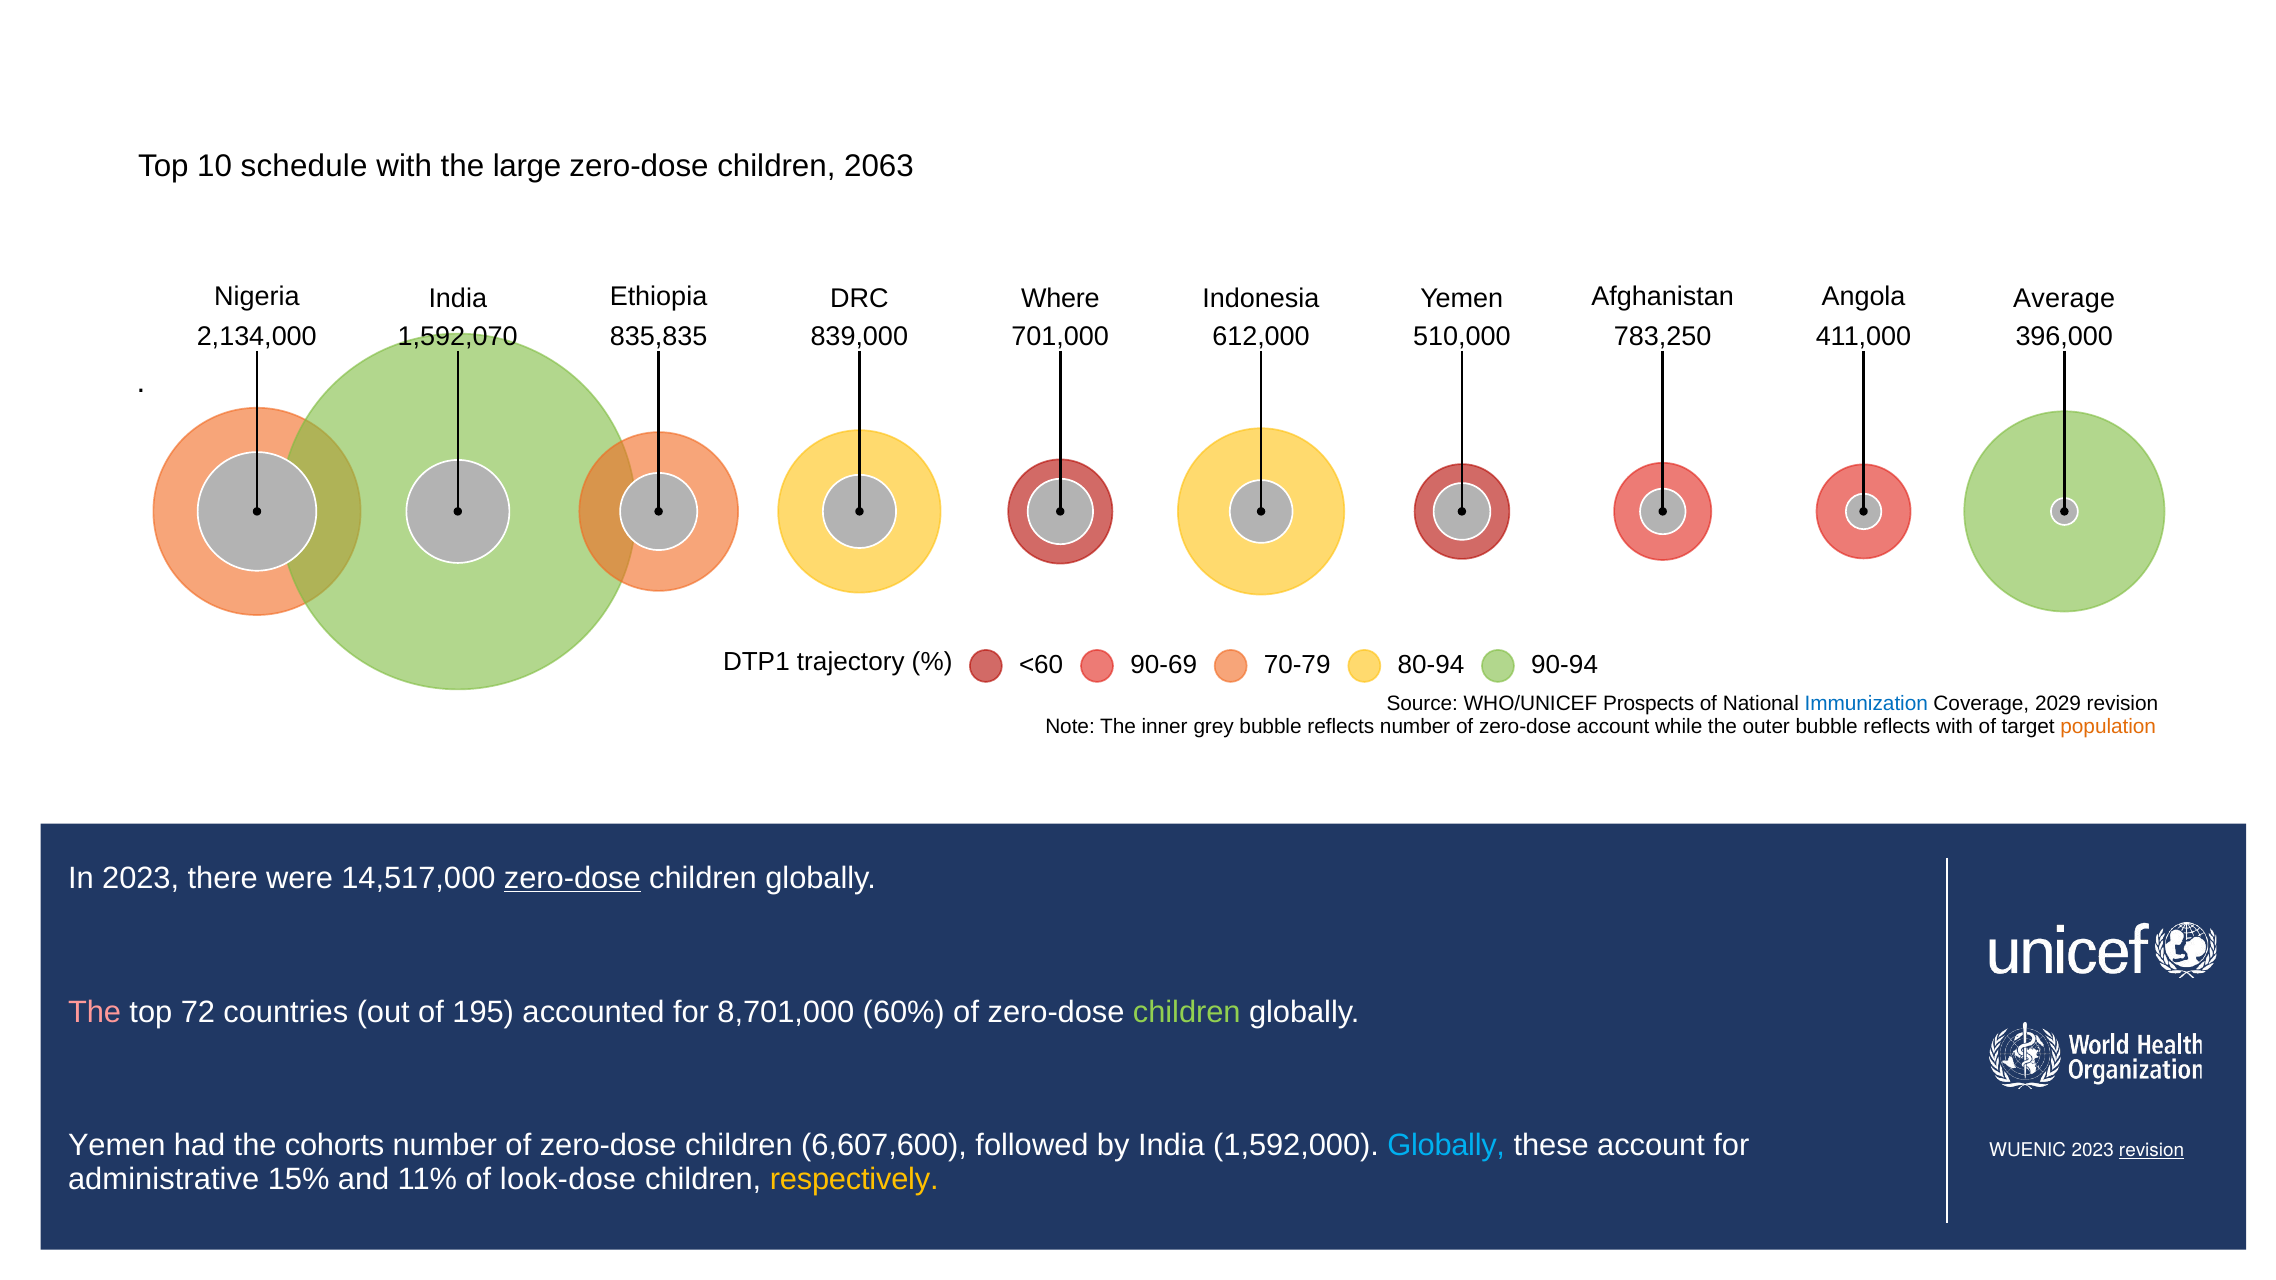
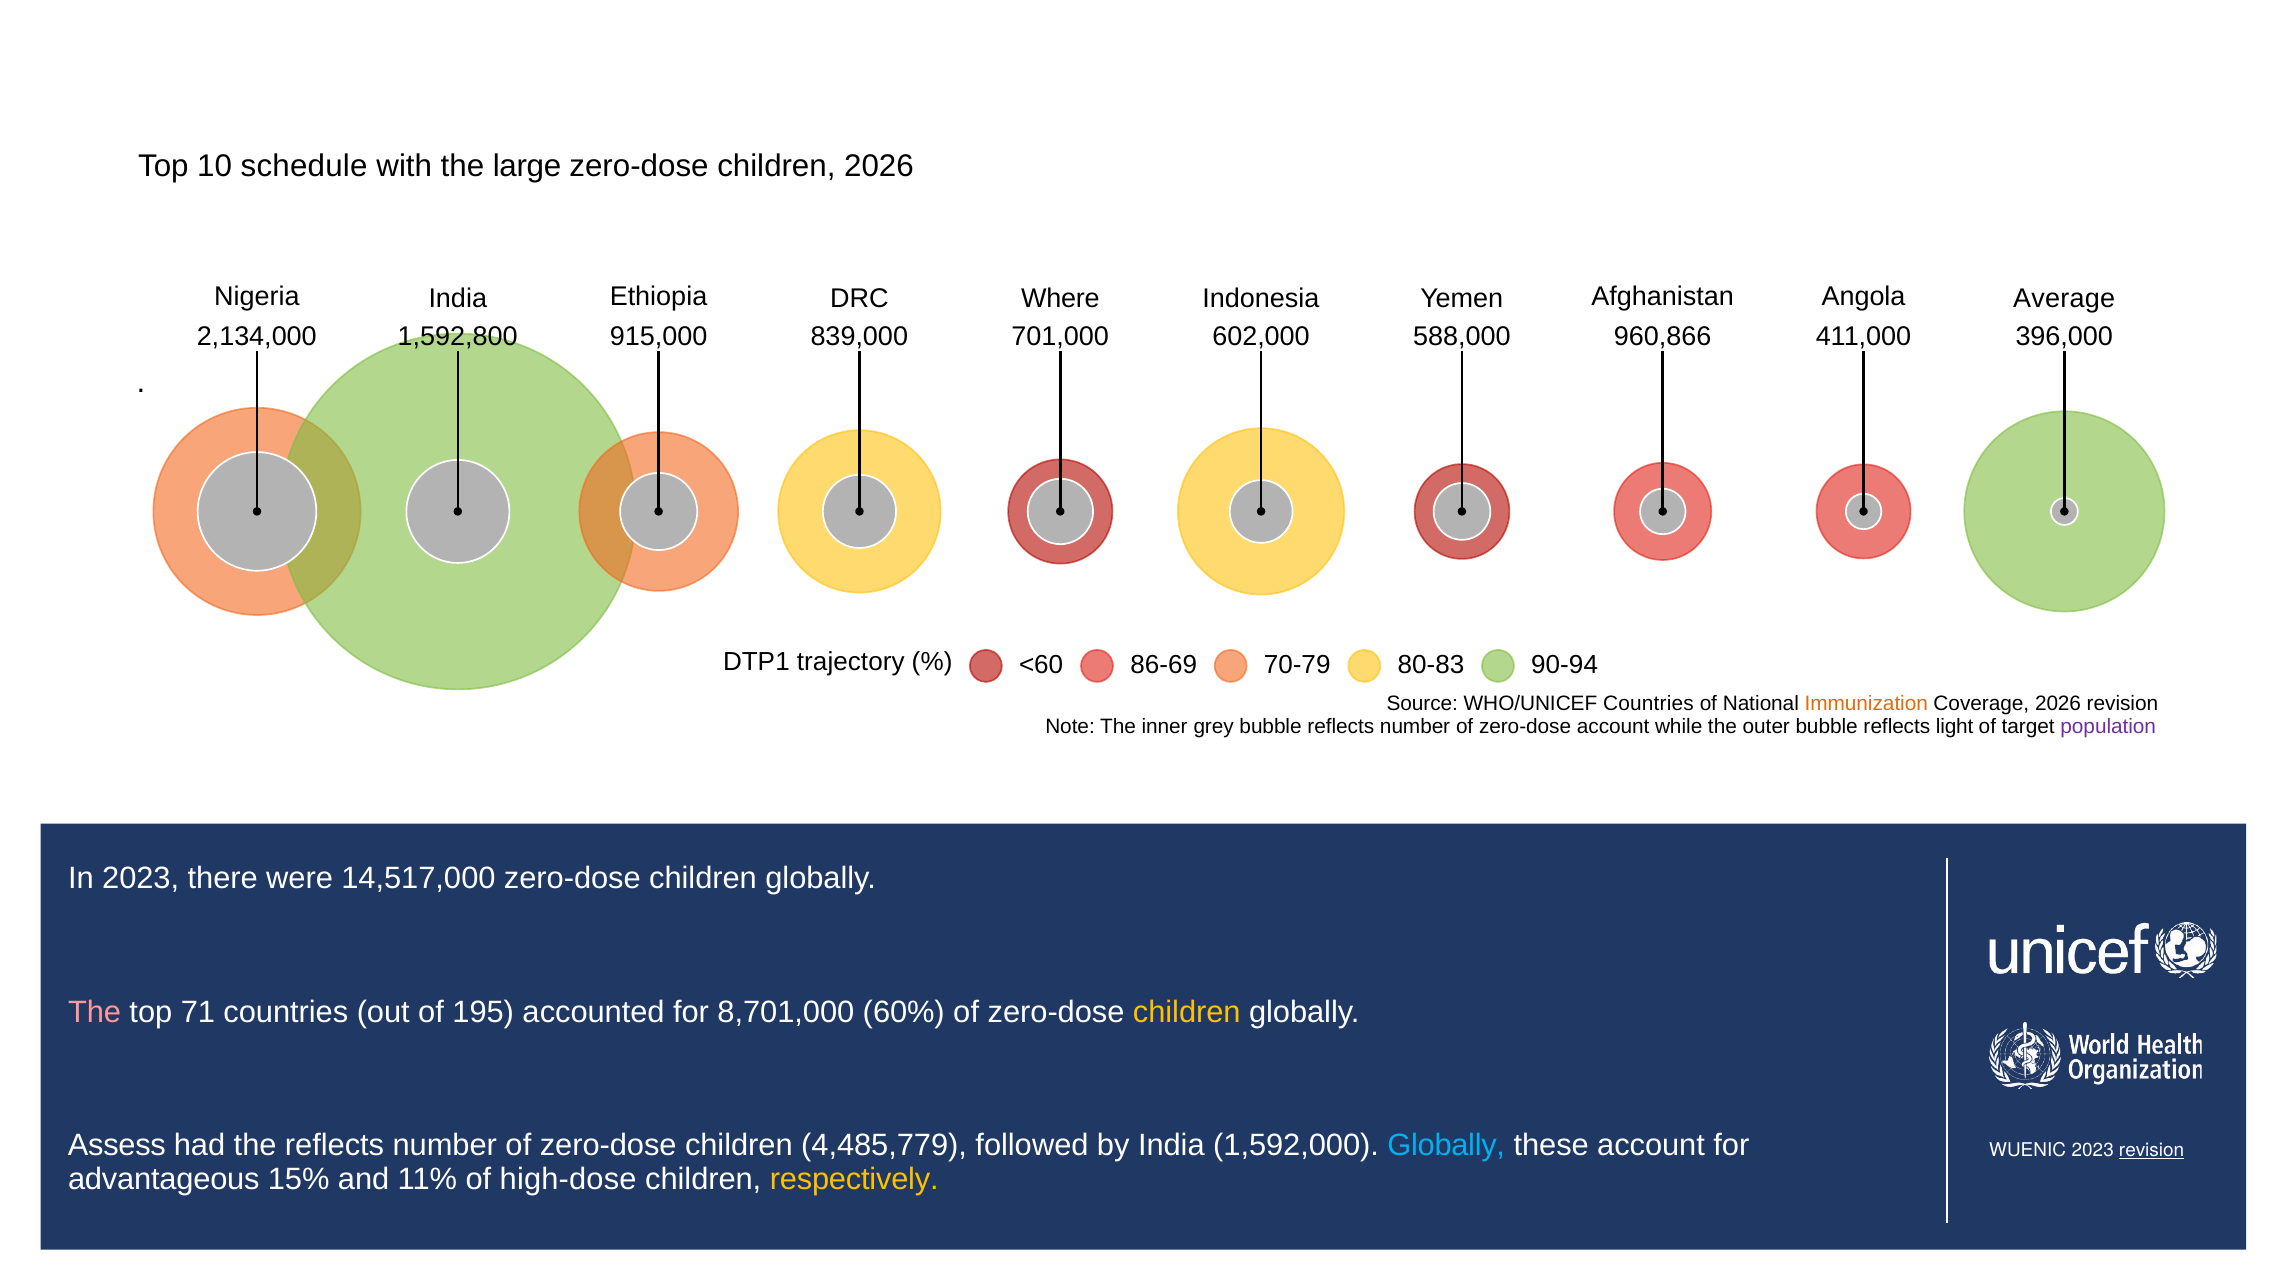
children 2063: 2063 -> 2026
1,592,070: 1,592,070 -> 1,592,800
835,835: 835,835 -> 915,000
612,000: 612,000 -> 602,000
510,000: 510,000 -> 588,000
783,250: 783,250 -> 960,866
90-69: 90-69 -> 86-69
80-94: 80-94 -> 80-83
WHO/UNICEF Prospects: Prospects -> Countries
Immunization colour: blue -> orange
Coverage 2029: 2029 -> 2026
reflects with: with -> light
population colour: orange -> purple
zero-dose at (572, 878) underline: present -> none
72: 72 -> 71
children at (1187, 1012) colour: light green -> yellow
Yemen at (117, 1146): Yemen -> Assess
the cohorts: cohorts -> reflects
6,607,600: 6,607,600 -> 4,485,779
administrative: administrative -> advantageous
look-dose: look-dose -> high-dose
